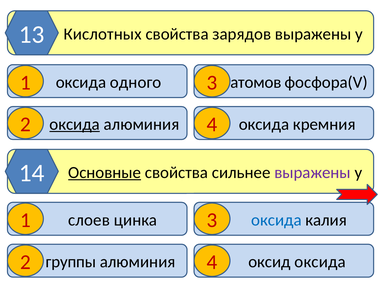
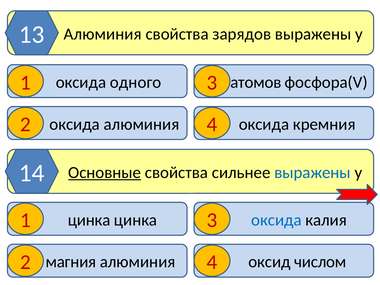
Кислотных at (103, 34): Кислотных -> Алюминия
оксида at (75, 124) underline: present -> none
выражены at (313, 173) colour: purple -> blue
слоев at (89, 220): слоев -> цинка
группы: группы -> магния
оксид оксида: оксида -> числом
